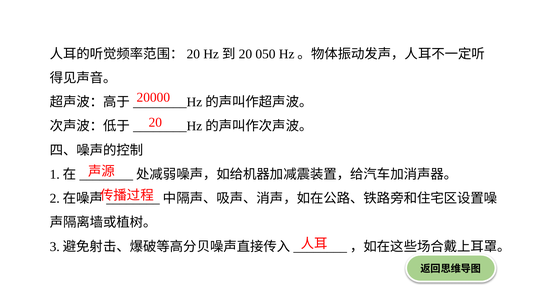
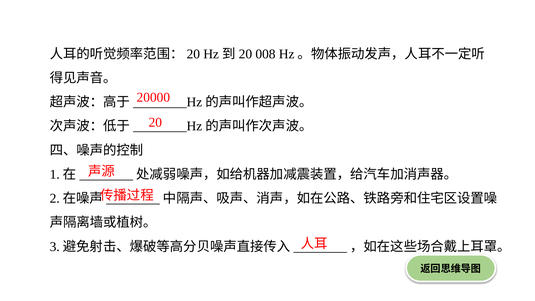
050: 050 -> 008
